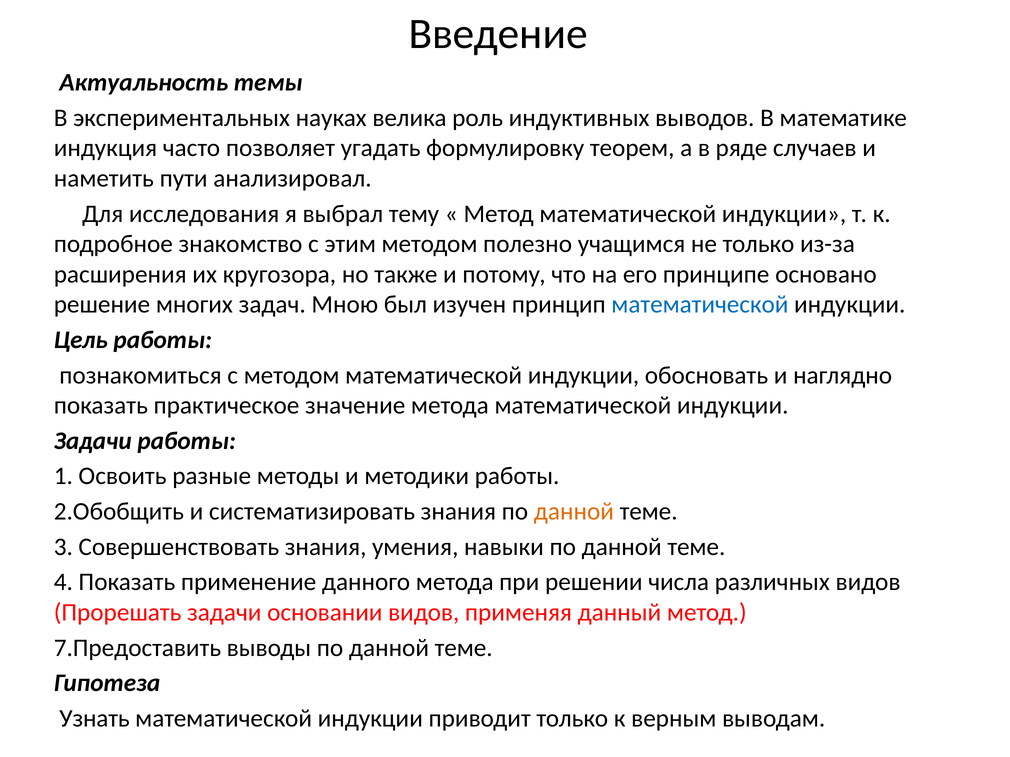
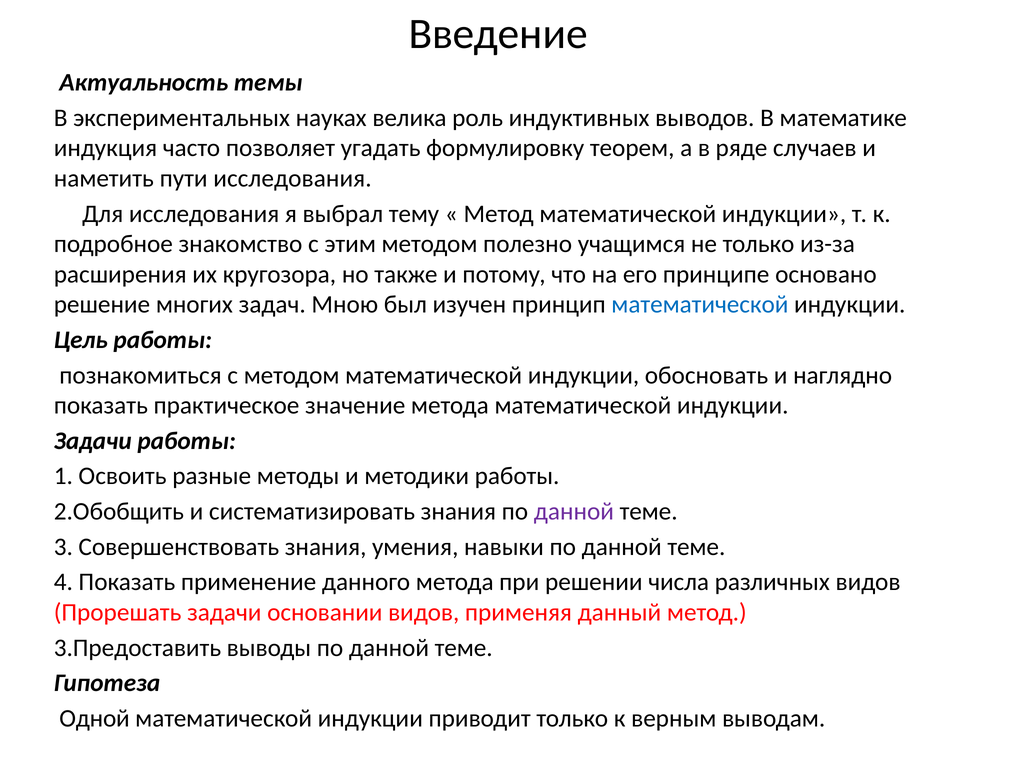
пути анализировал: анализировал -> исследования
данной at (574, 512) colour: orange -> purple
7.Предоставить: 7.Предоставить -> 3.Предоставить
Узнать: Узнать -> Одной
